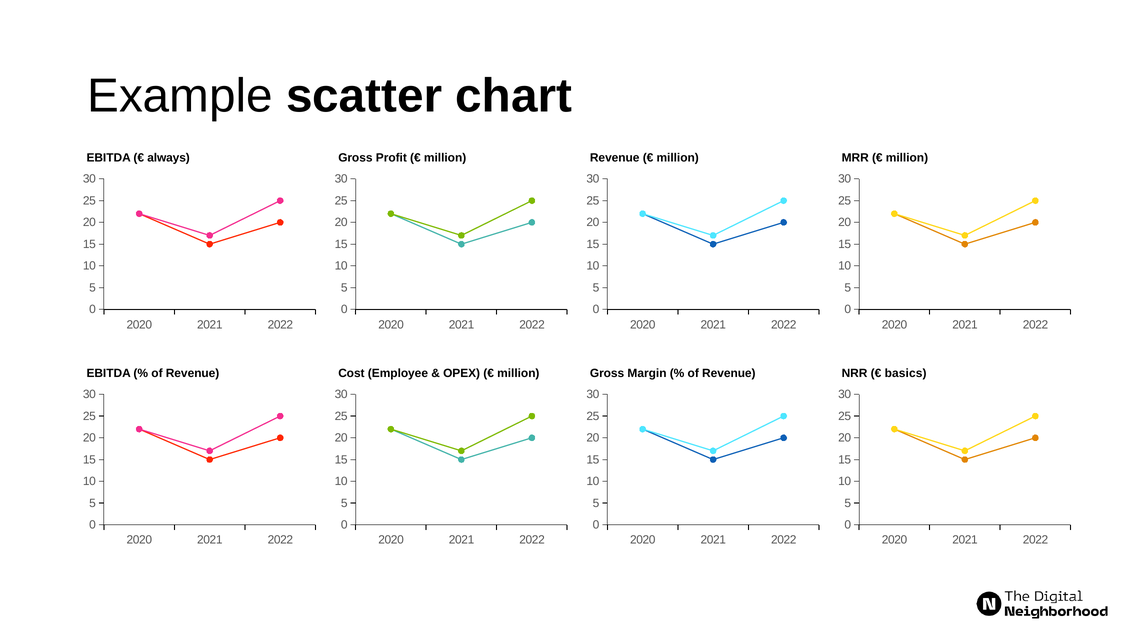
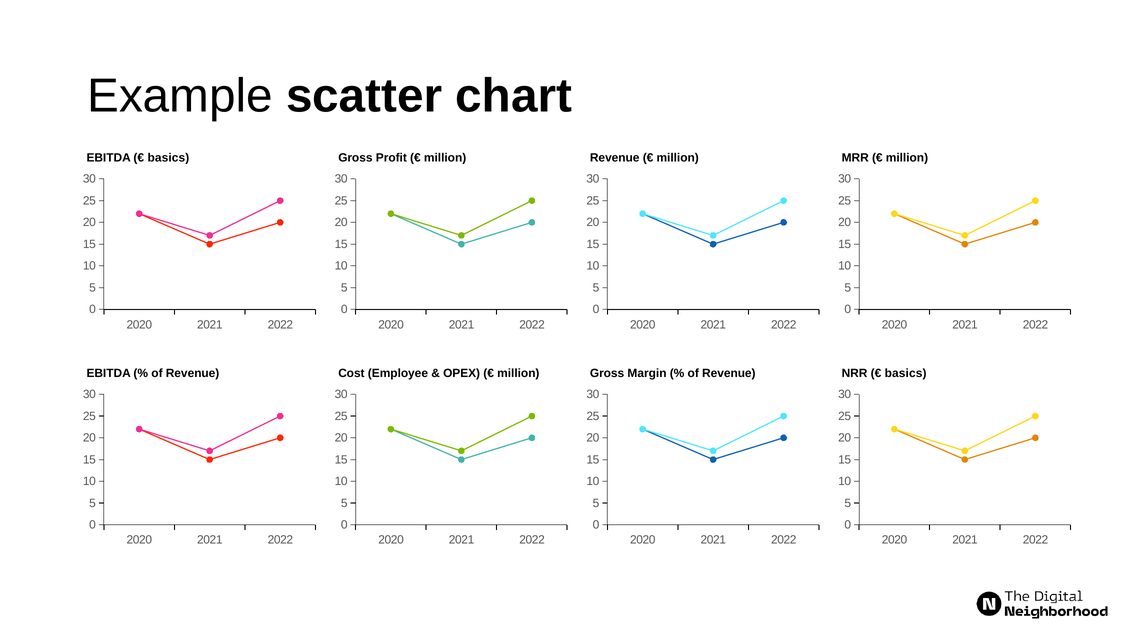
always at (169, 158): always -> basics
